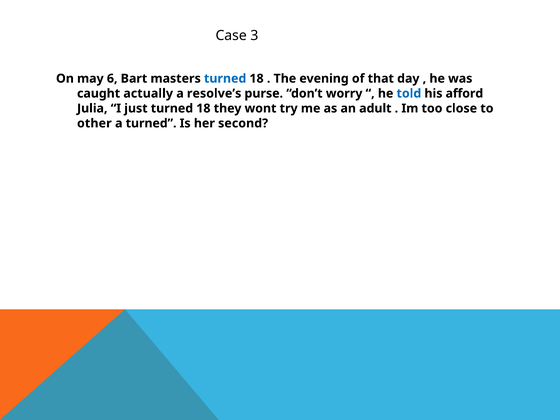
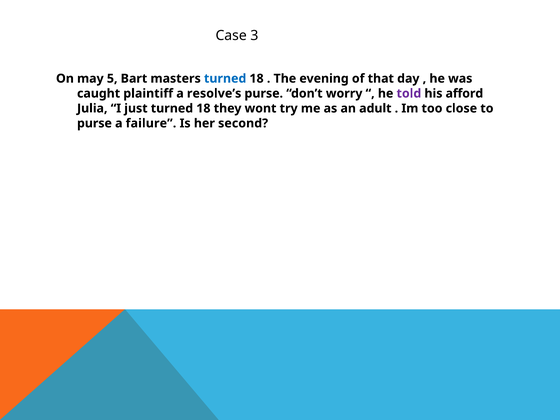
6: 6 -> 5
actually: actually -> plaintiff
told colour: blue -> purple
other at (94, 123): other -> purse
a turned: turned -> failure
